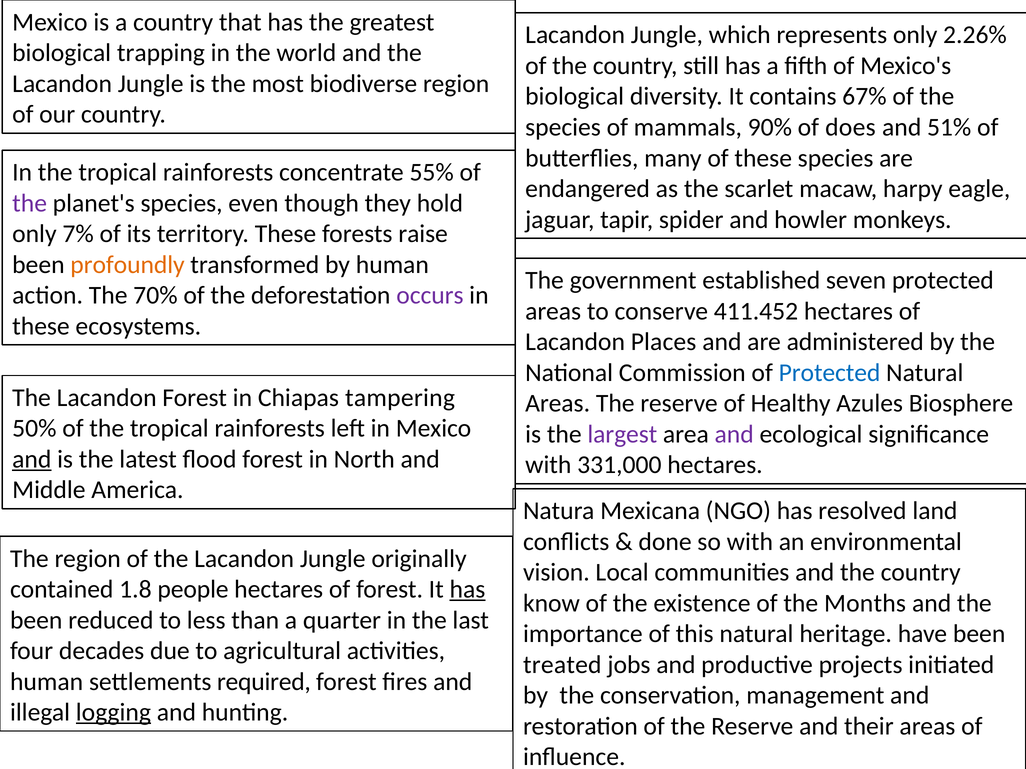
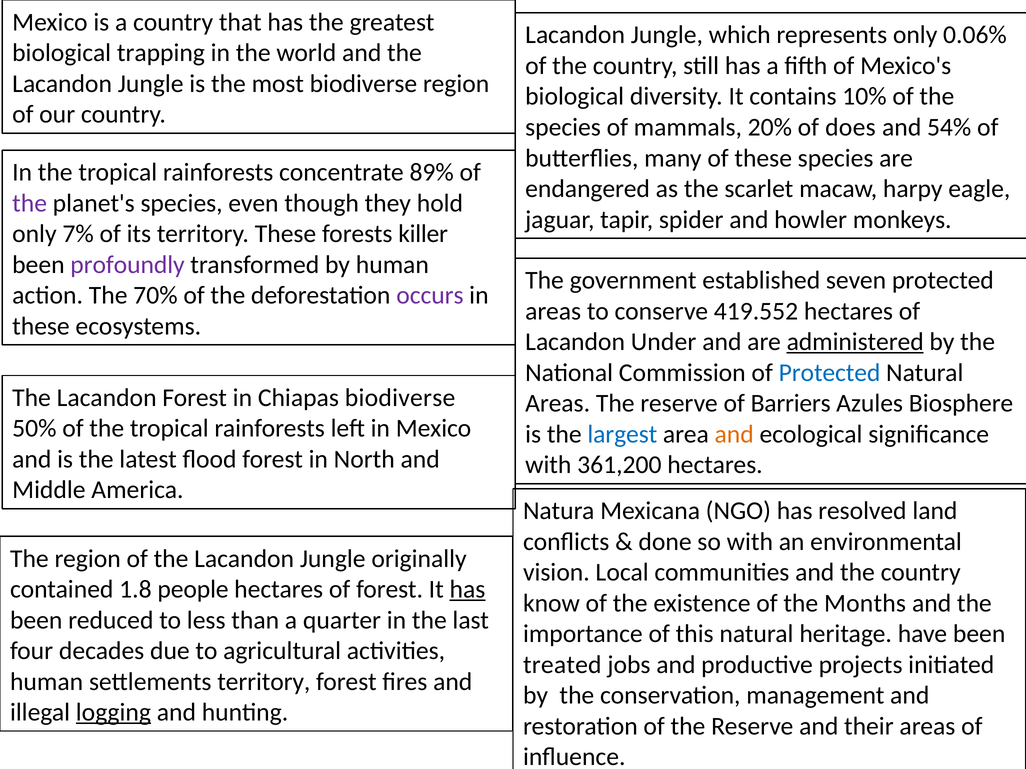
2.26%: 2.26% -> 0.06%
67%: 67% -> 10%
90%: 90% -> 20%
51%: 51% -> 54%
55%: 55% -> 89%
raise: raise -> killer
profoundly colour: orange -> purple
411.452: 411.452 -> 419.552
Places: Places -> Under
administered underline: none -> present
Chiapas tampering: tampering -> biodiverse
Healthy: Healthy -> Barriers
largest colour: purple -> blue
and at (734, 434) colour: purple -> orange
and at (32, 459) underline: present -> none
331,000: 331,000 -> 361,200
settlements required: required -> territory
